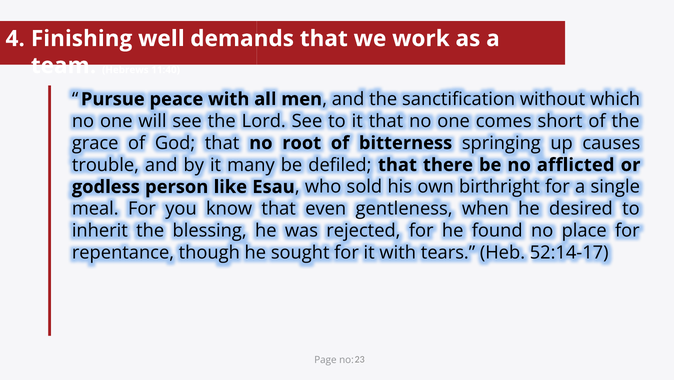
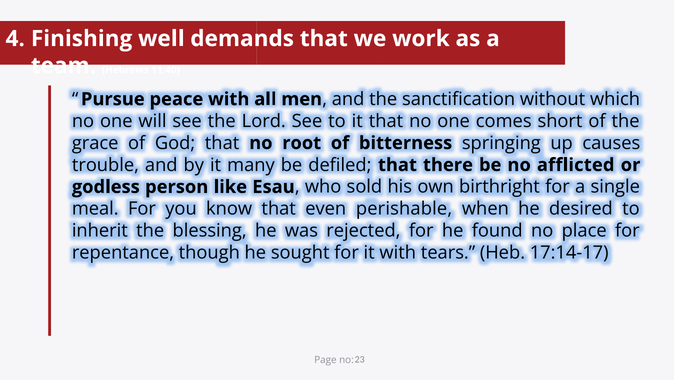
gentleness: gentleness -> perishable
52:14-17: 52:14-17 -> 17:14-17
